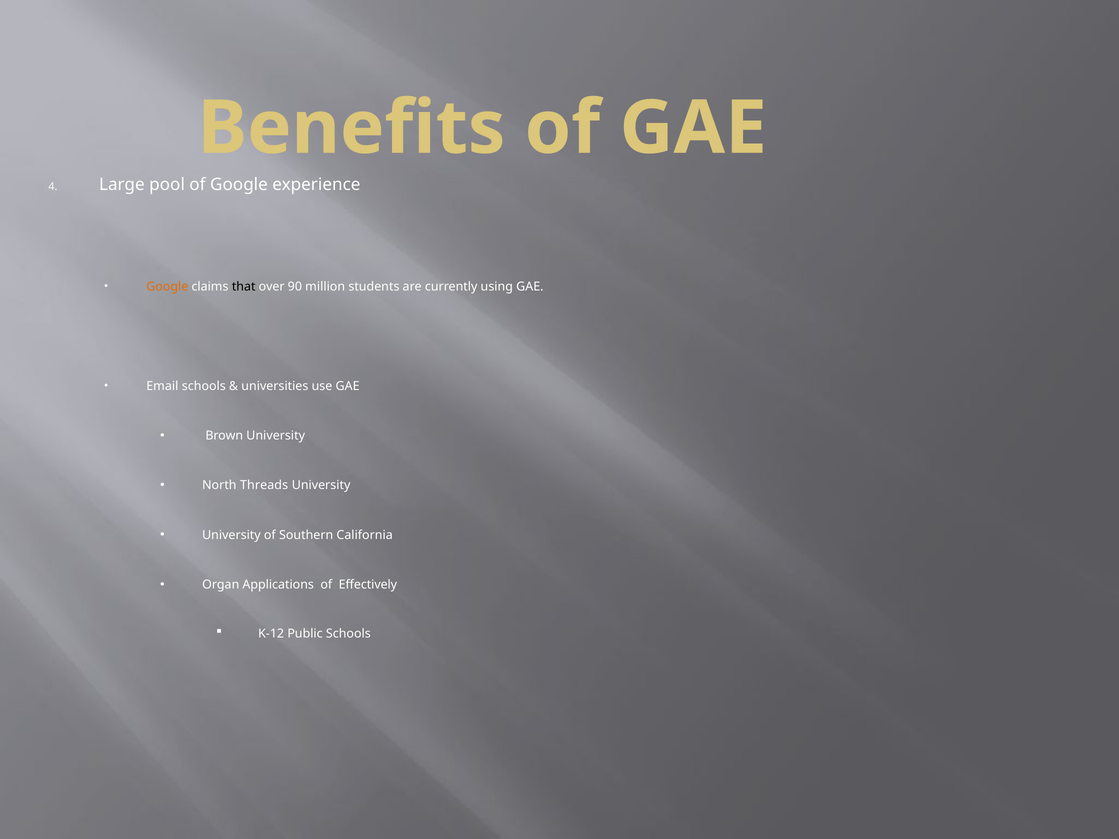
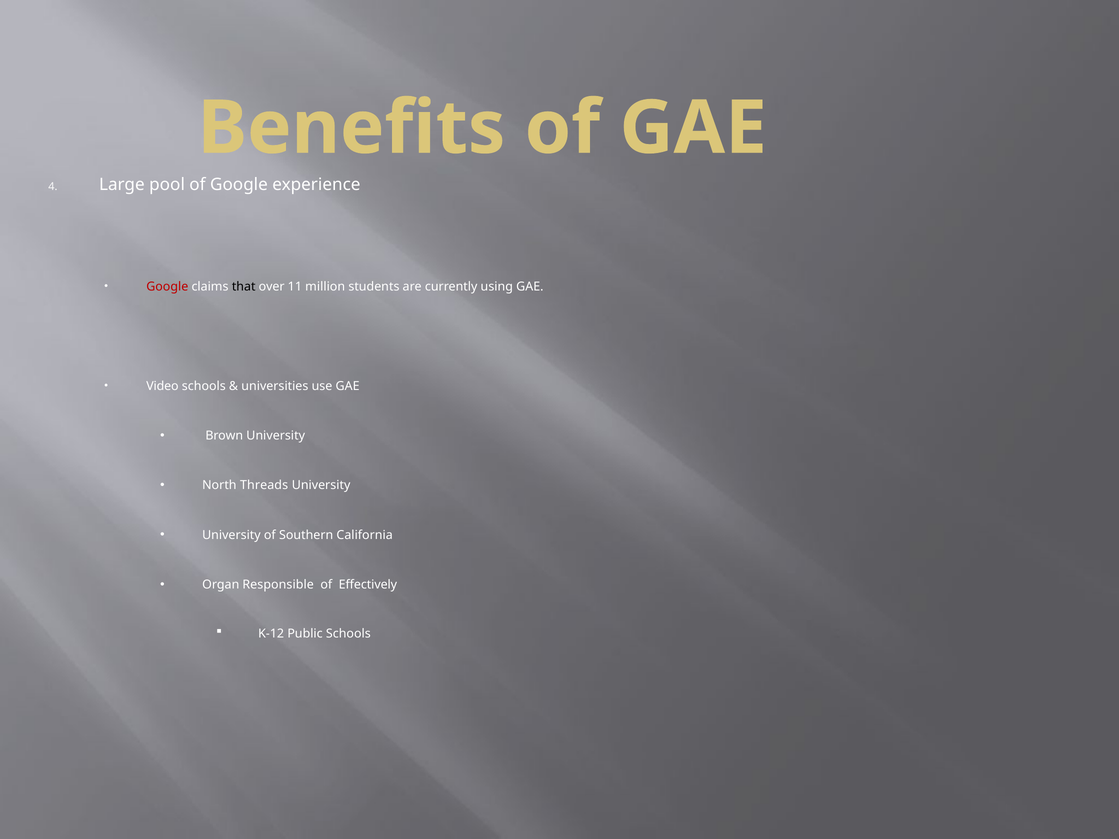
Google at (167, 287) colour: orange -> red
90: 90 -> 11
Email: Email -> Video
Applications: Applications -> Responsible
